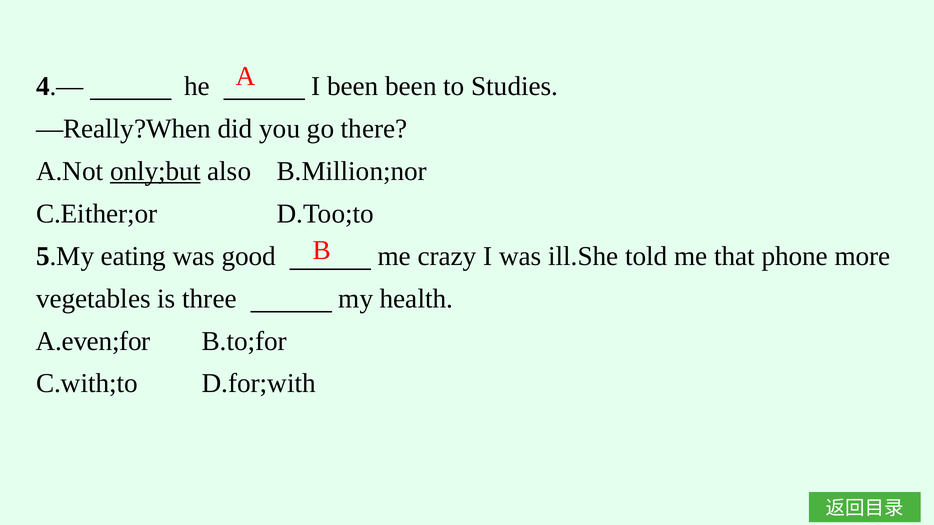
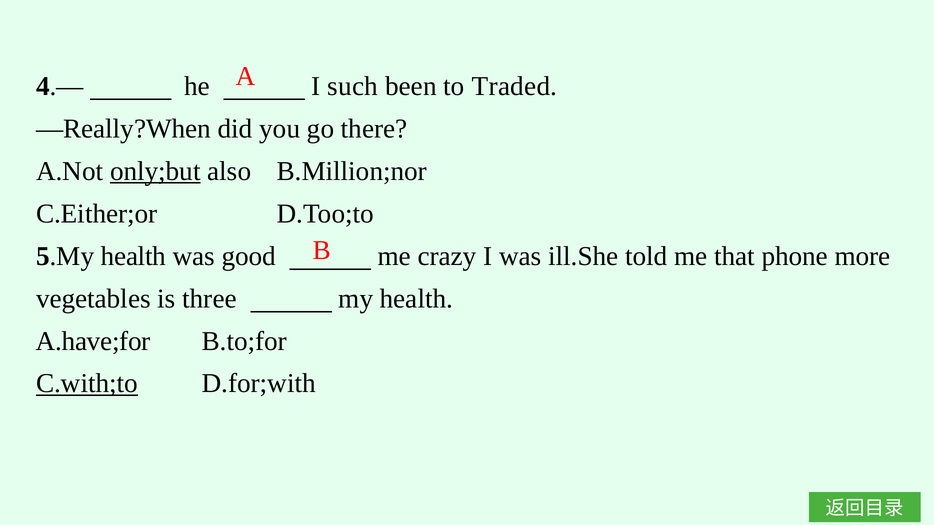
I been: been -> such
Studies: Studies -> Traded
5.My eating: eating -> health
A.even;for: A.even;for -> A.have;for
C.with;to underline: none -> present
